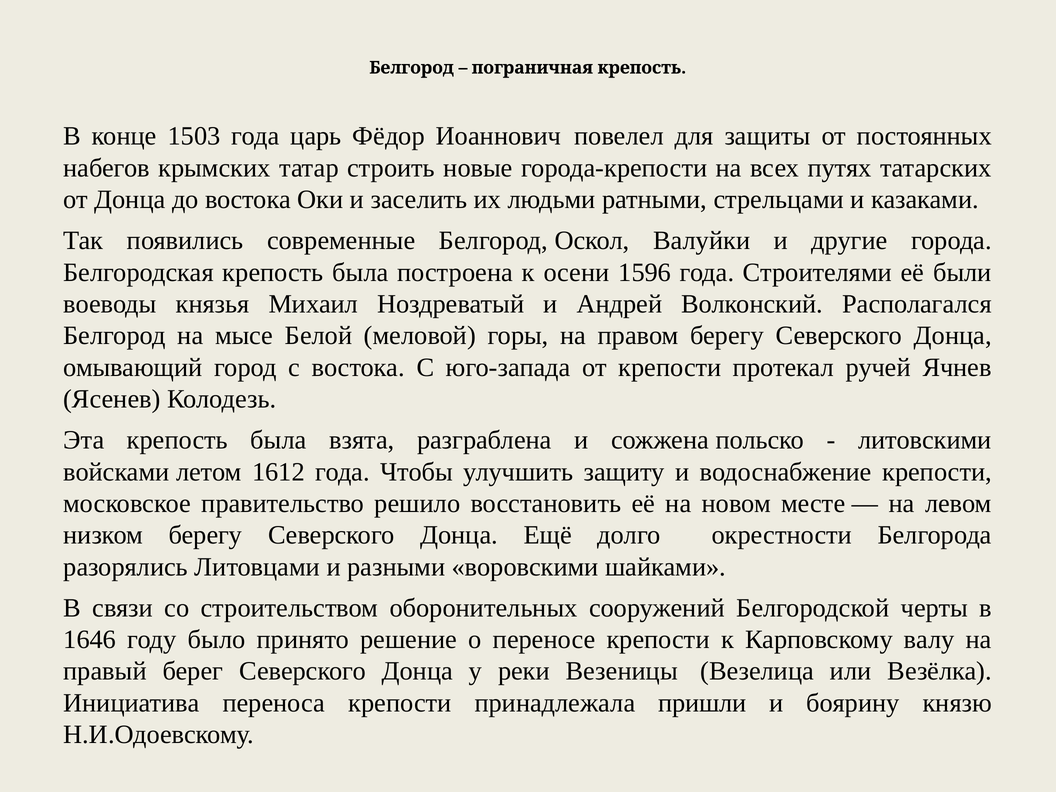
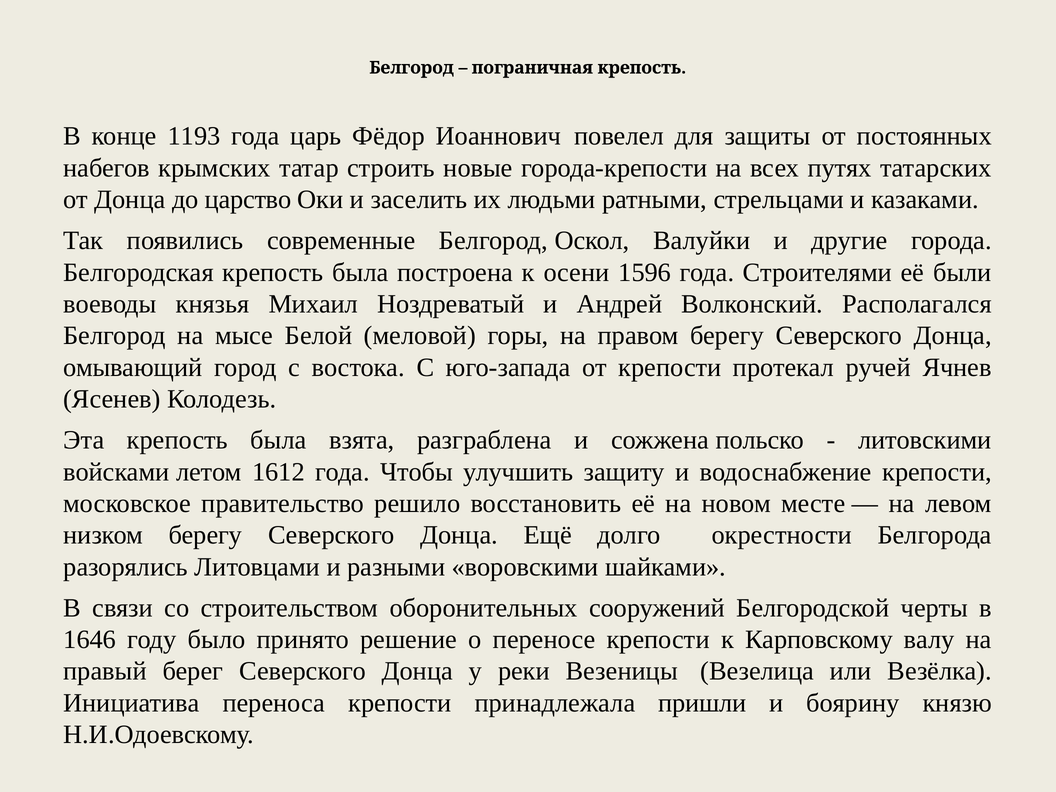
1503: 1503 -> 1193
до востока: востока -> царство
